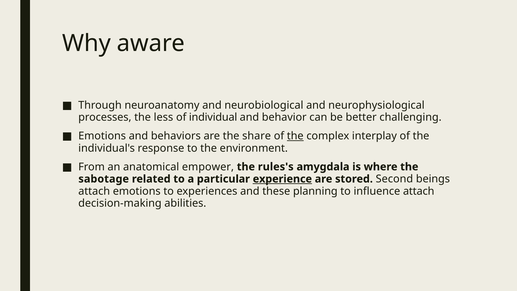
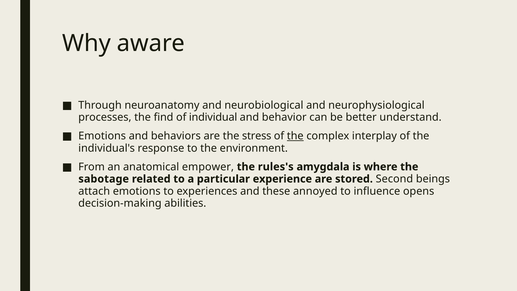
less: less -> find
challenging: challenging -> understand
share: share -> stress
experience underline: present -> none
planning: planning -> annoyed
influence attach: attach -> opens
